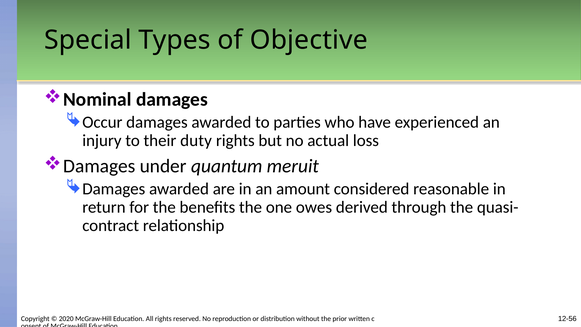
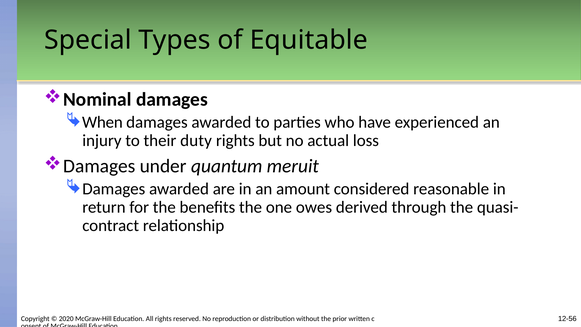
Objective: Objective -> Equitable
Occur: Occur -> When
